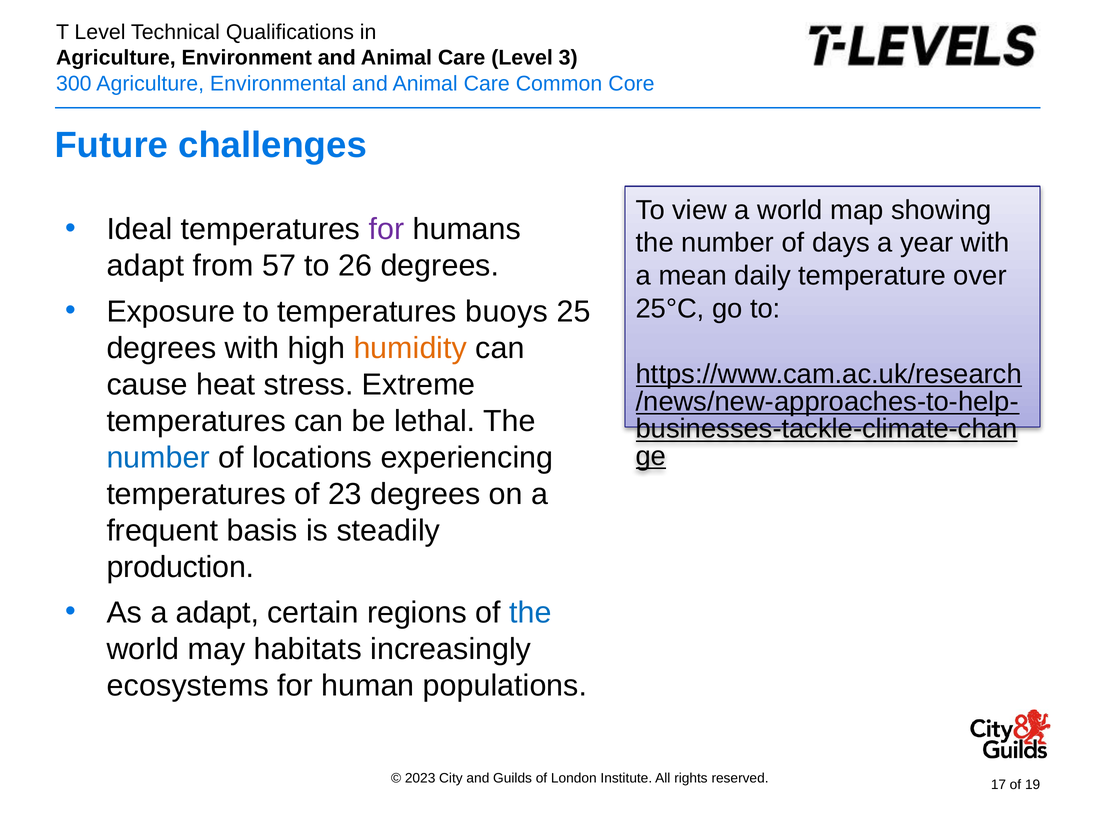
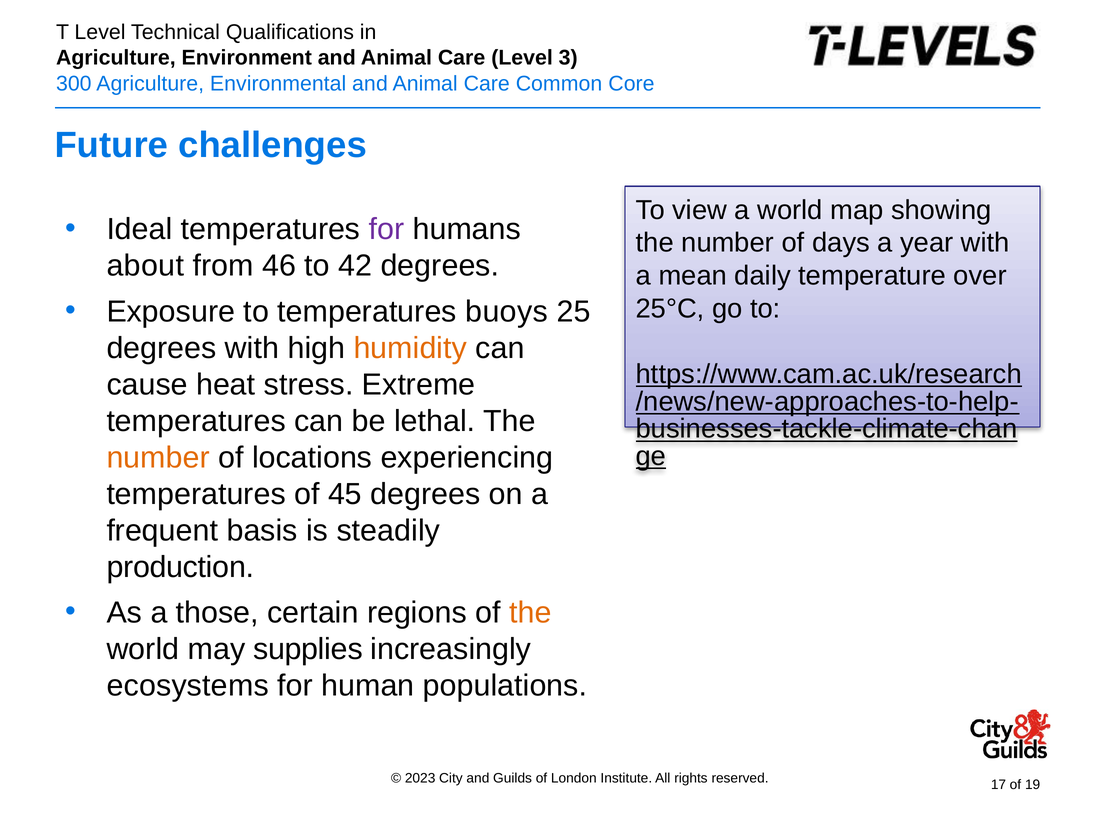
adapt at (145, 266): adapt -> about
57: 57 -> 46
26: 26 -> 42
number at (158, 458) colour: blue -> orange
23: 23 -> 45
a adapt: adapt -> those
the at (530, 613) colour: blue -> orange
habitats: habitats -> supplies
